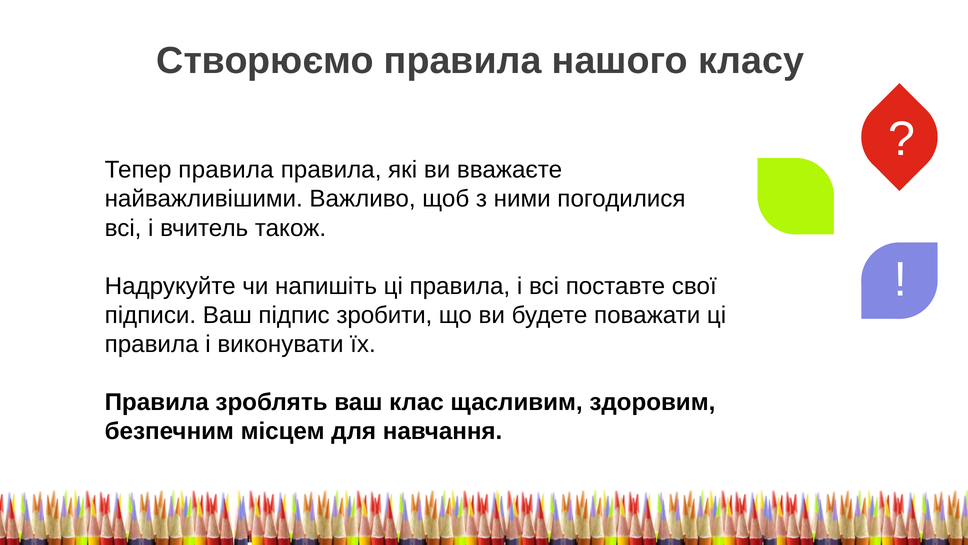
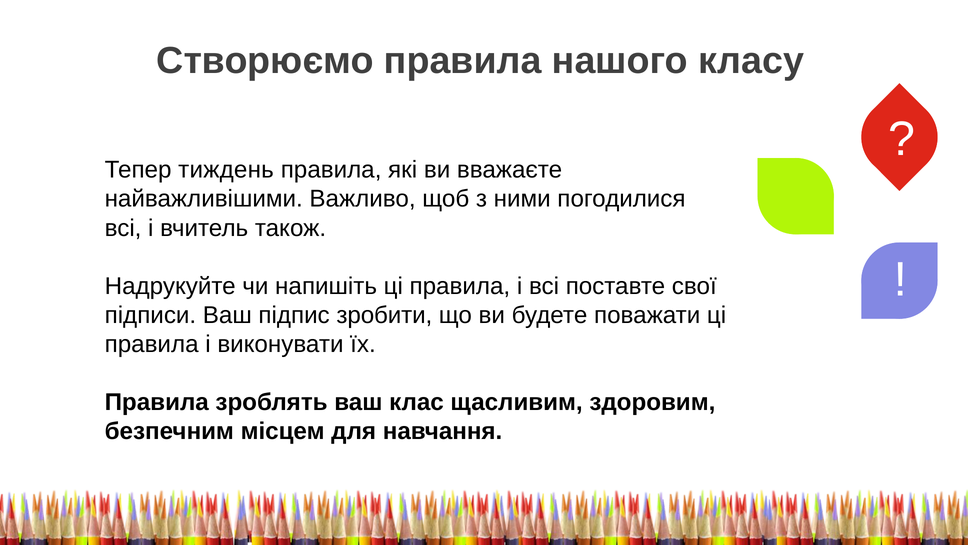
Тепер правила: правила -> тиждень
